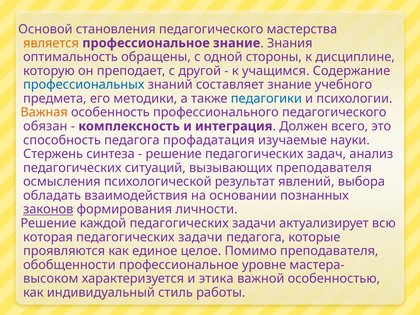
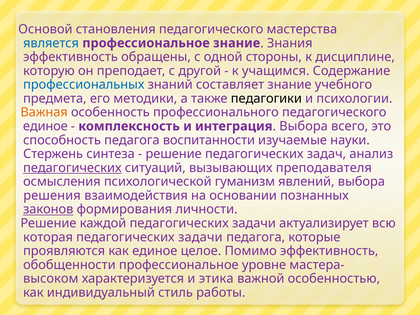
является colour: orange -> blue
оптимальность at (70, 57): оптимальность -> эффективность
педагогики colour: blue -> black
обязан at (45, 126): обязан -> единое
Должен at (304, 126): Должен -> Выбора
профадатация: профадатация -> воспитанности
педагогических at (72, 168) underline: none -> present
результат: результат -> гуманизм
обладать: обладать -> решения
Помимо преподавателя: преподавателя -> эффективность
